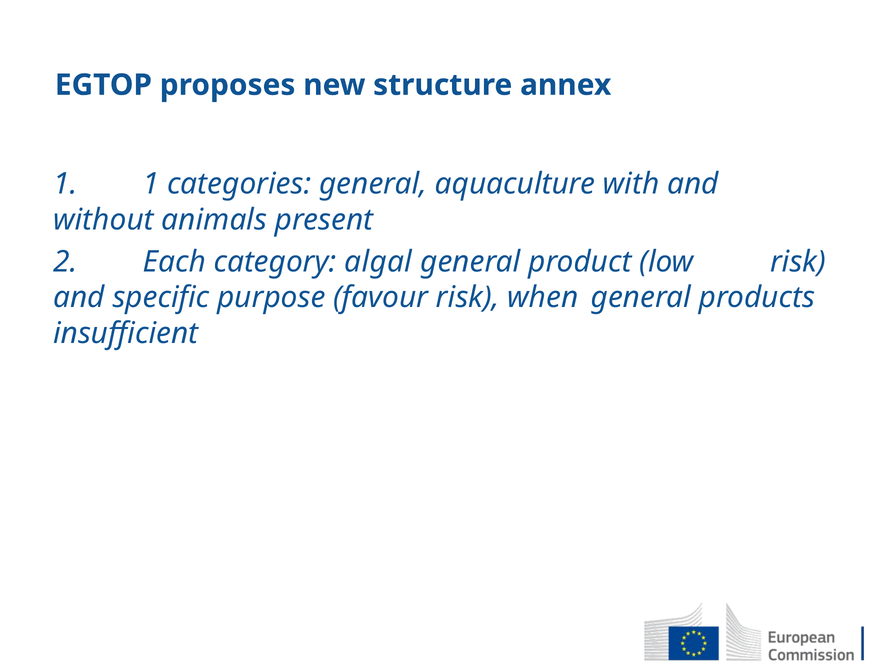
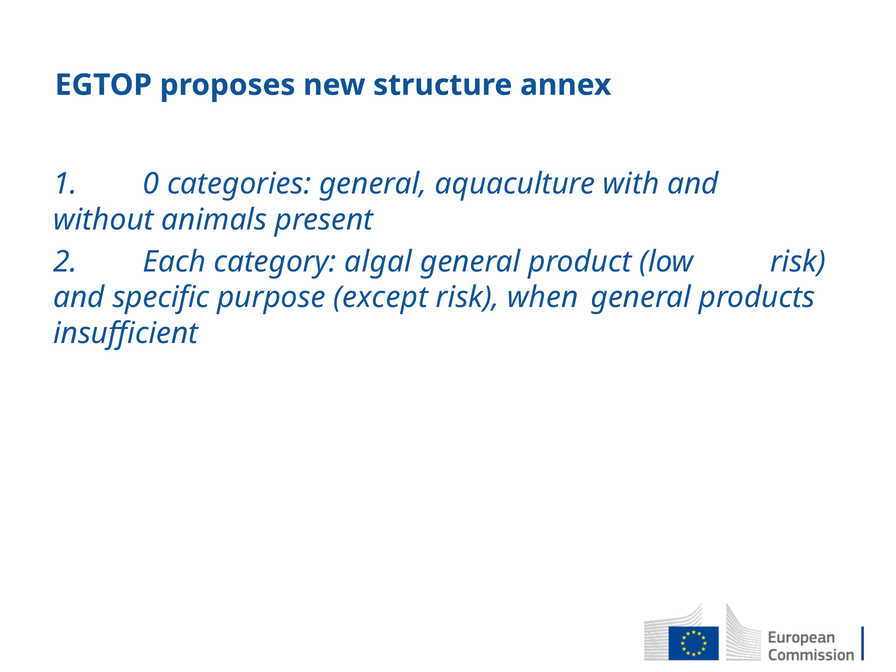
1 1: 1 -> 0
favour: favour -> except
